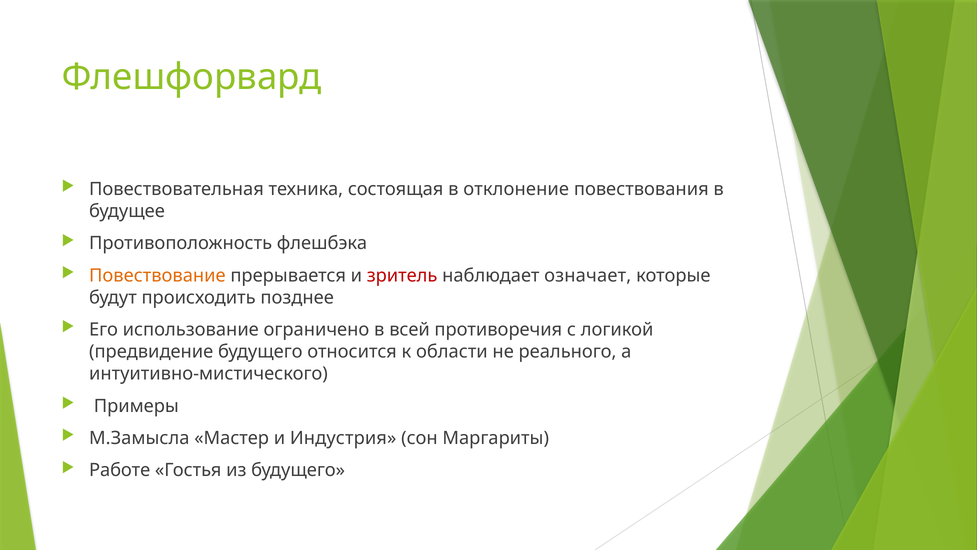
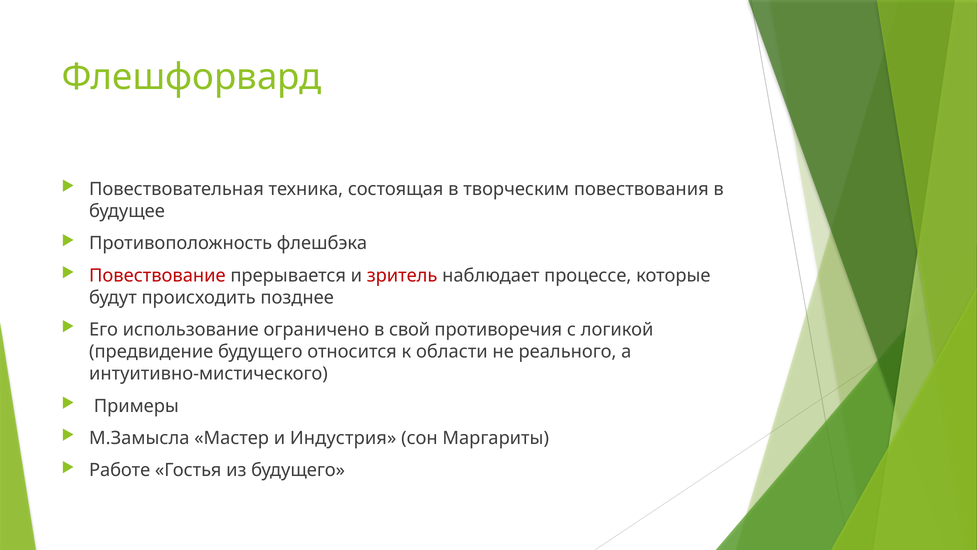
отклонение: отклонение -> творческим
Повествование colour: orange -> red
означает: означает -> процессе
всей: всей -> свой
